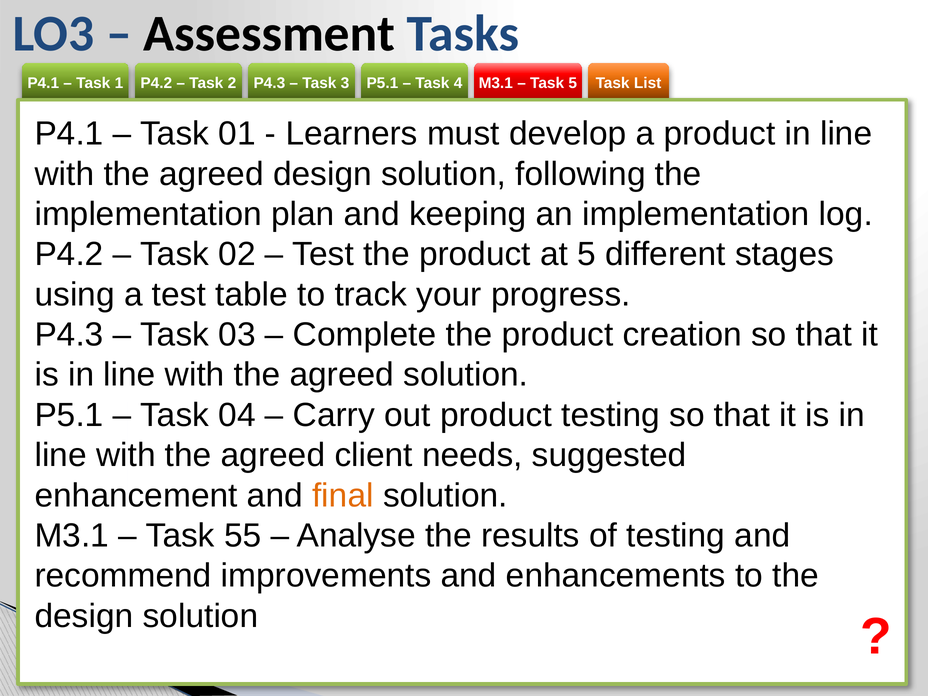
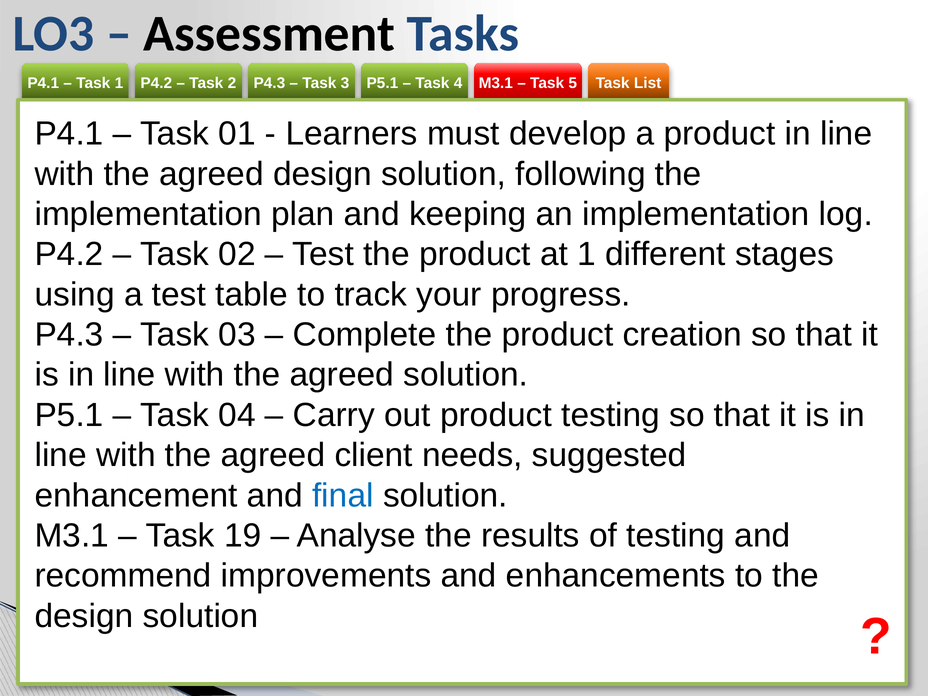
at 5: 5 -> 1
final colour: orange -> blue
55: 55 -> 19
